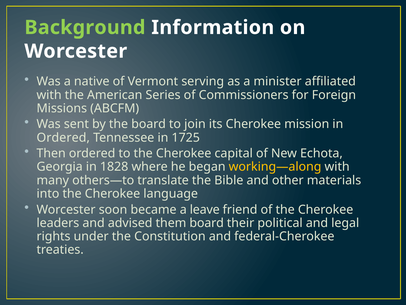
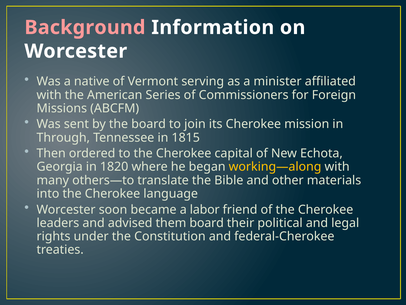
Background colour: light green -> pink
Ordered at (63, 137): Ordered -> Through
1725: 1725 -> 1815
1828: 1828 -> 1820
leave: leave -> labor
